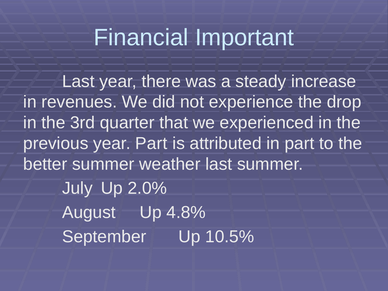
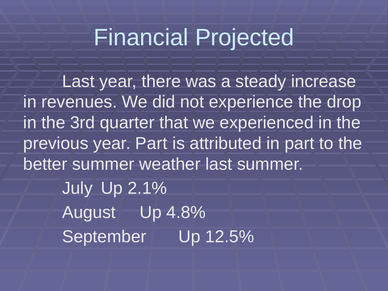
Important: Important -> Projected
2.0%: 2.0% -> 2.1%
10.5%: 10.5% -> 12.5%
